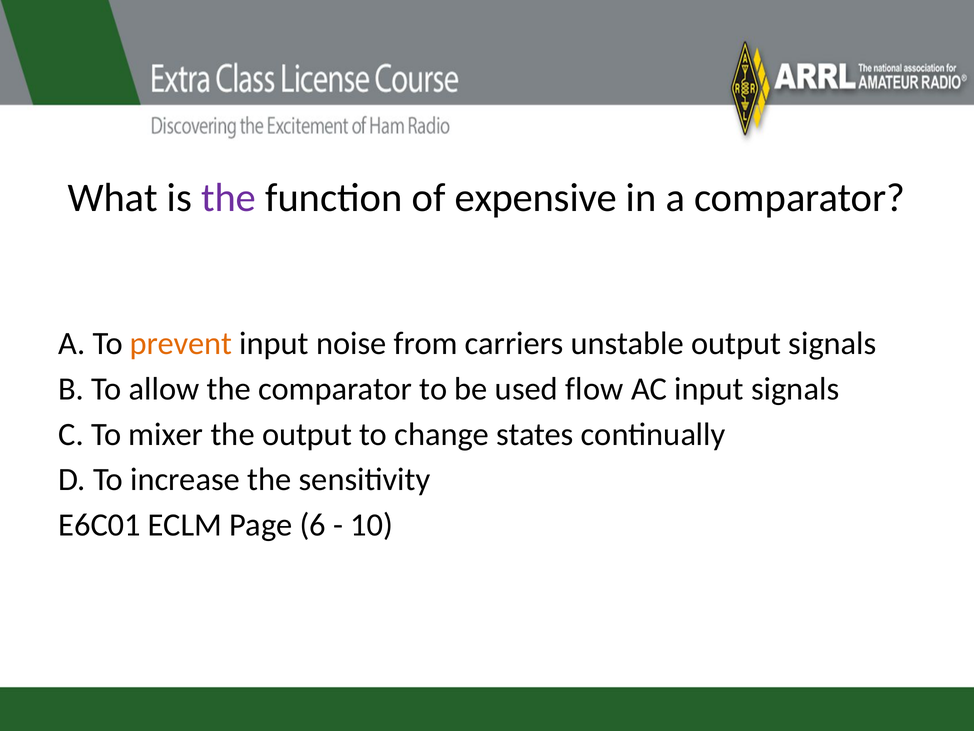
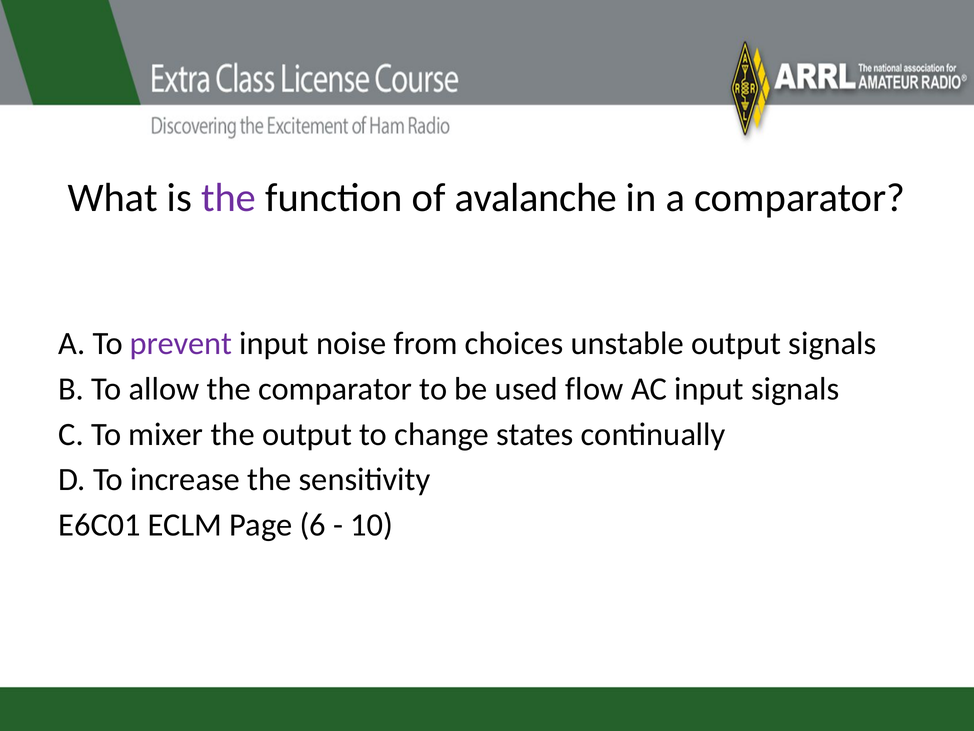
expensive: expensive -> avalanche
prevent colour: orange -> purple
carriers: carriers -> choices
